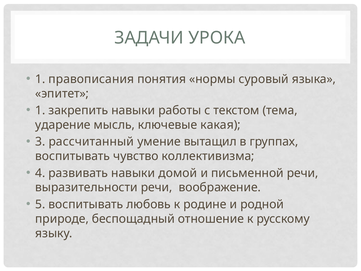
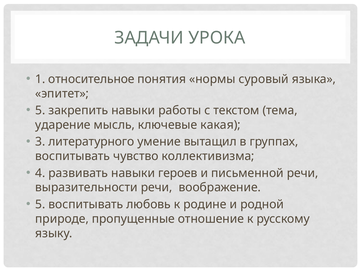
правописания: правописания -> относительное
1 at (40, 110): 1 -> 5
рассчитанный: рассчитанный -> литературного
домой: домой -> героев
беспощадный: беспощадный -> пропущенные
